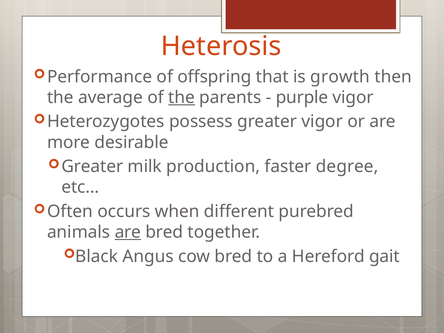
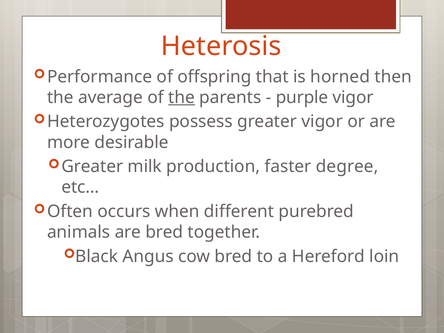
growth: growth -> horned
are at (128, 232) underline: present -> none
gait: gait -> loin
